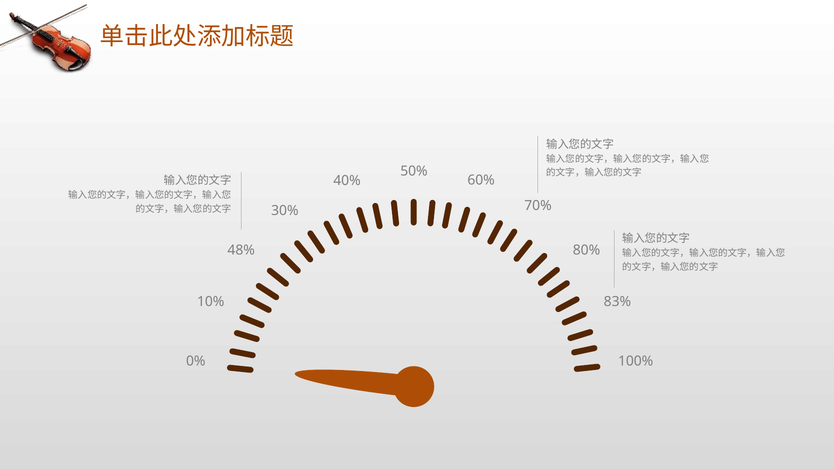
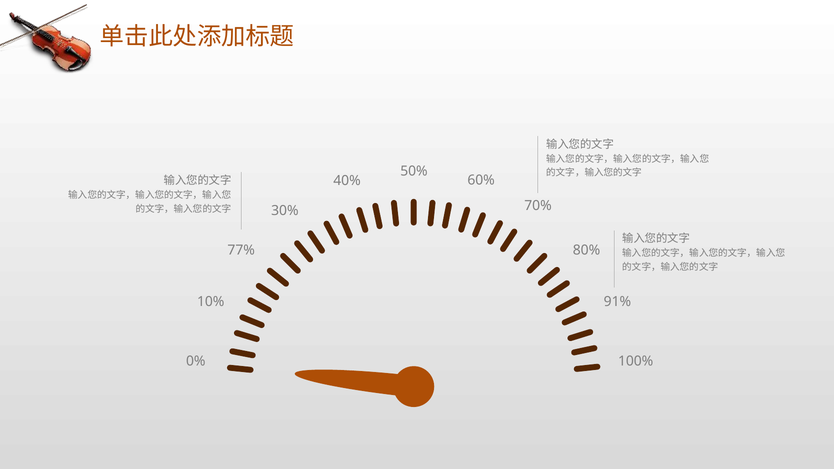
48%: 48% -> 77%
83%: 83% -> 91%
